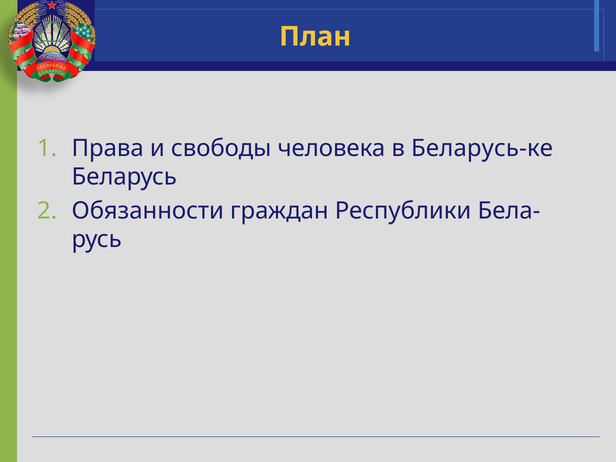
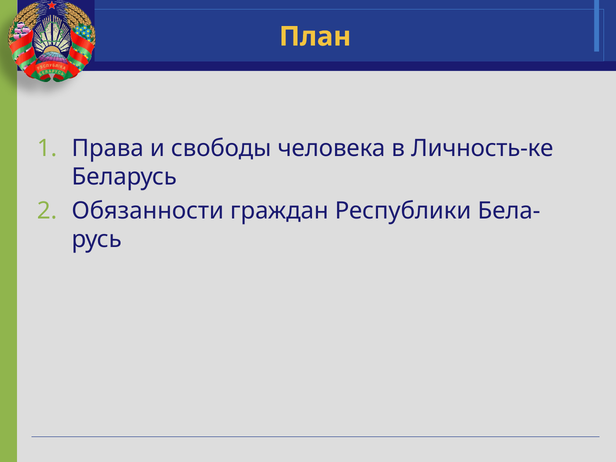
Беларусь-ке: Беларусь-ке -> Личность-ке
